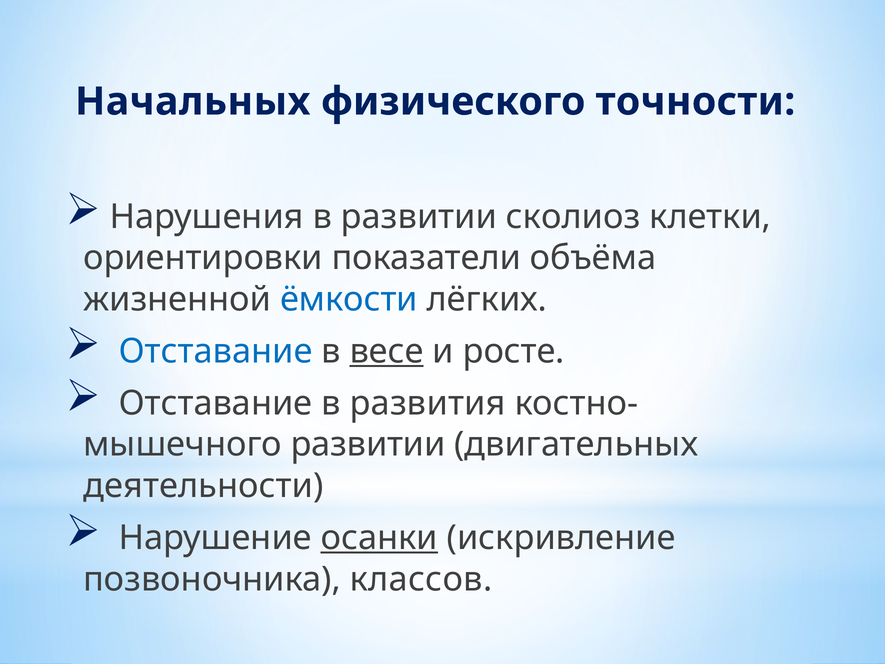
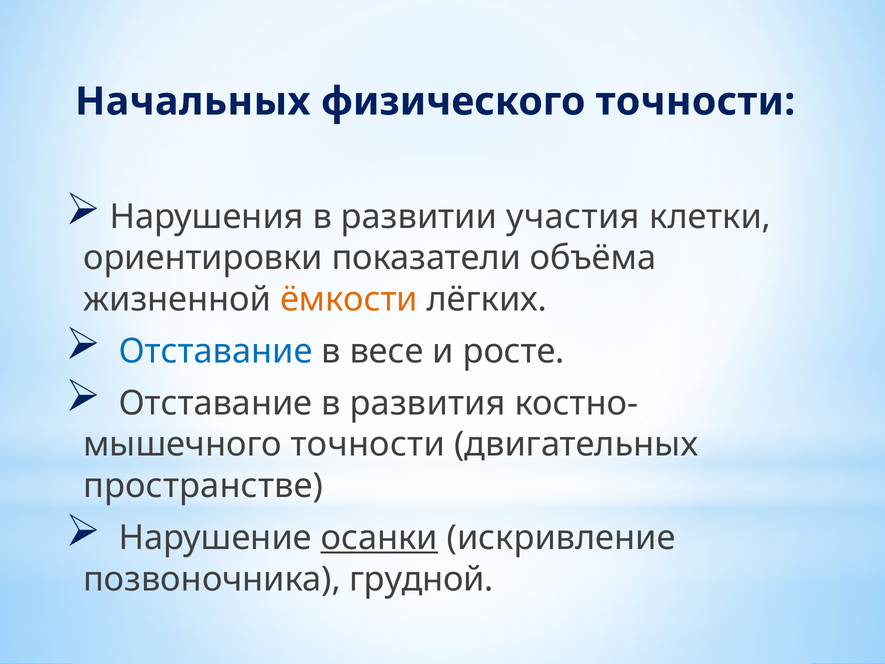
сколиоз: сколиоз -> участия
ёмкости colour: blue -> orange
весе underline: present -> none
развитии at (368, 444): развитии -> точности
деятельности: деятельности -> пространстве
классов: классов -> грудной
